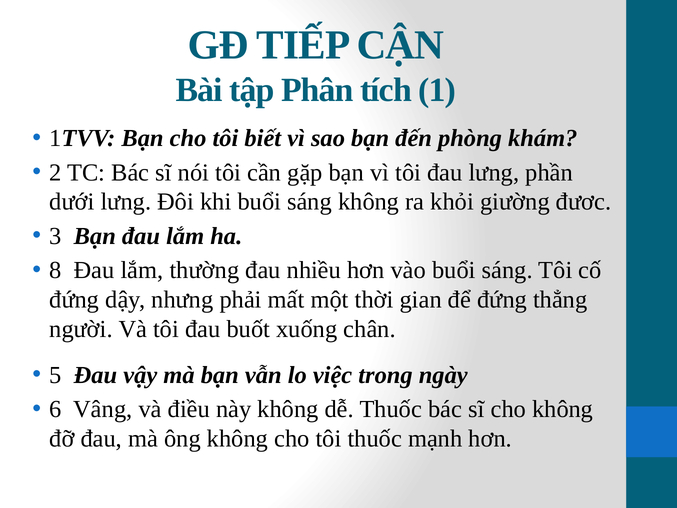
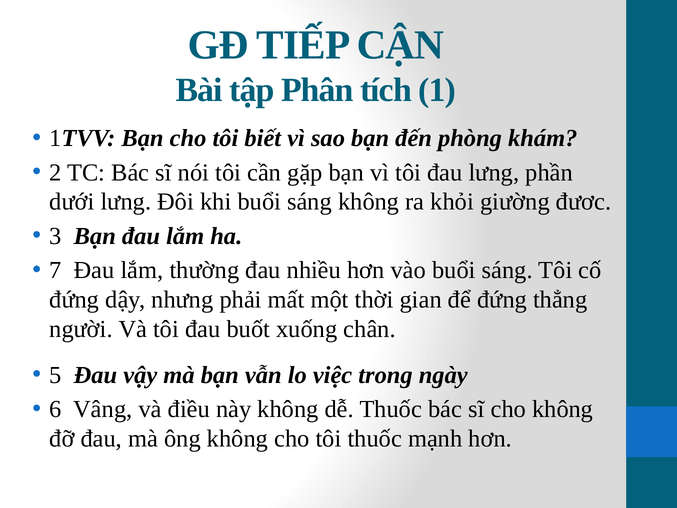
8: 8 -> 7
